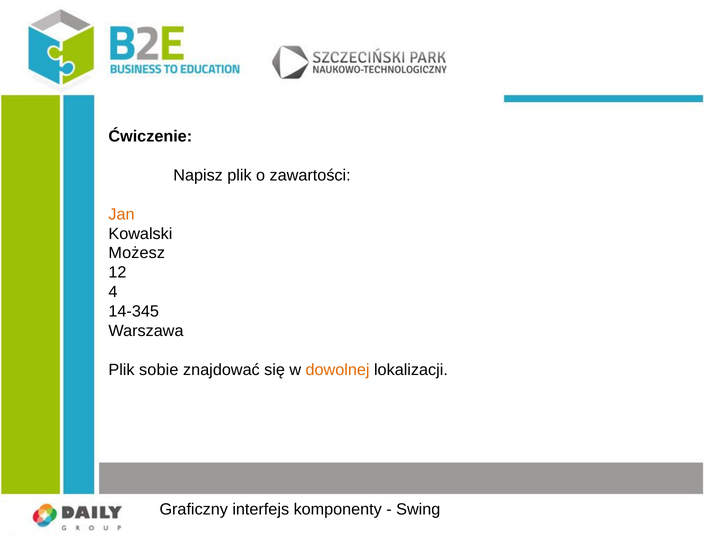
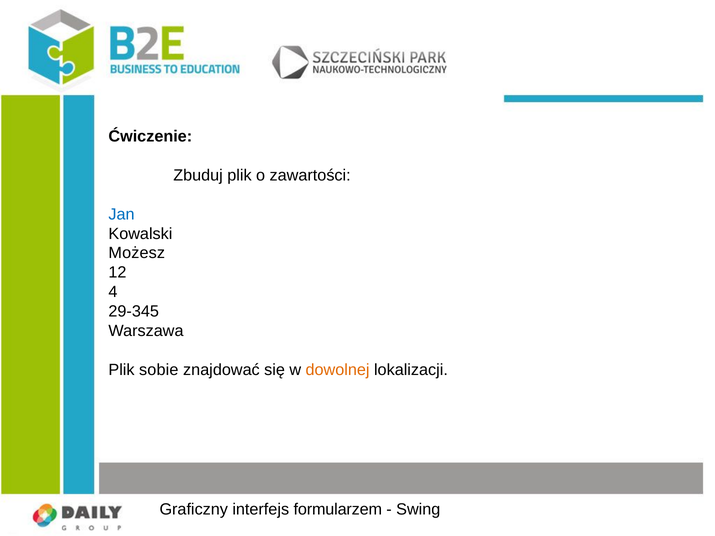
Napisz: Napisz -> Zbuduj
Jan colour: orange -> blue
14-345: 14-345 -> 29-345
komponenty: komponenty -> formularzem
